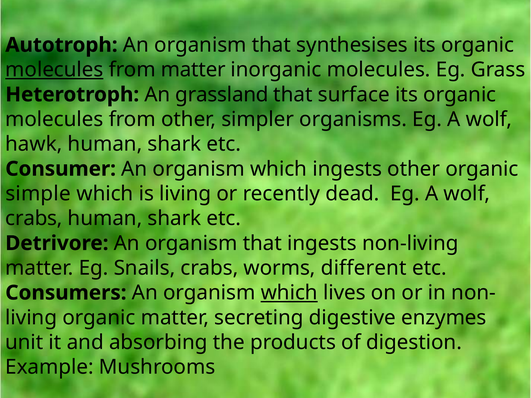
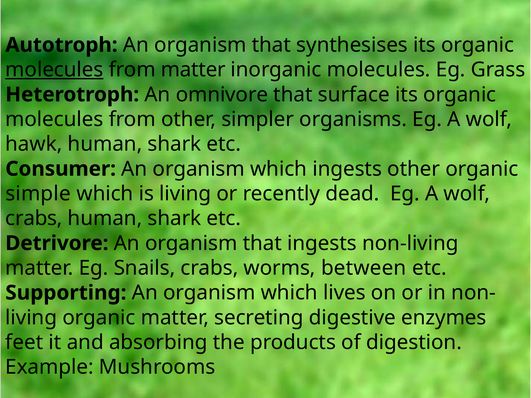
grassland: grassland -> omnivore
different: different -> between
Consumers: Consumers -> Supporting
which at (289, 293) underline: present -> none
unit: unit -> feet
